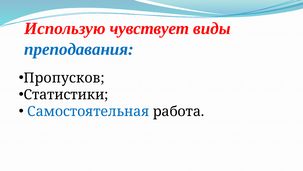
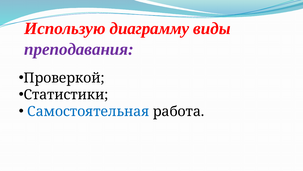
чувствует: чувствует -> диаграмму
преподавания colour: blue -> purple
Пропусков: Пропусков -> Проверкой
